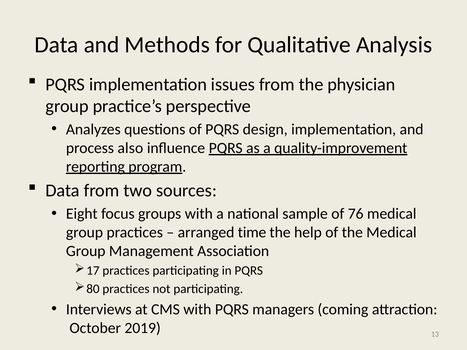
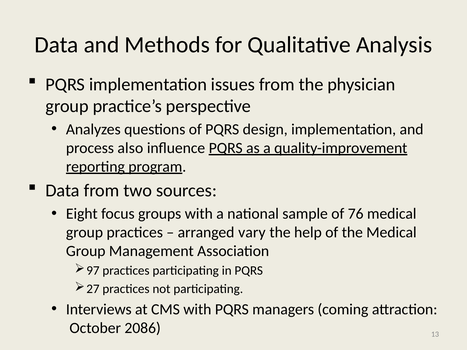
time: time -> vary
17: 17 -> 97
80: 80 -> 27
2019: 2019 -> 2086
